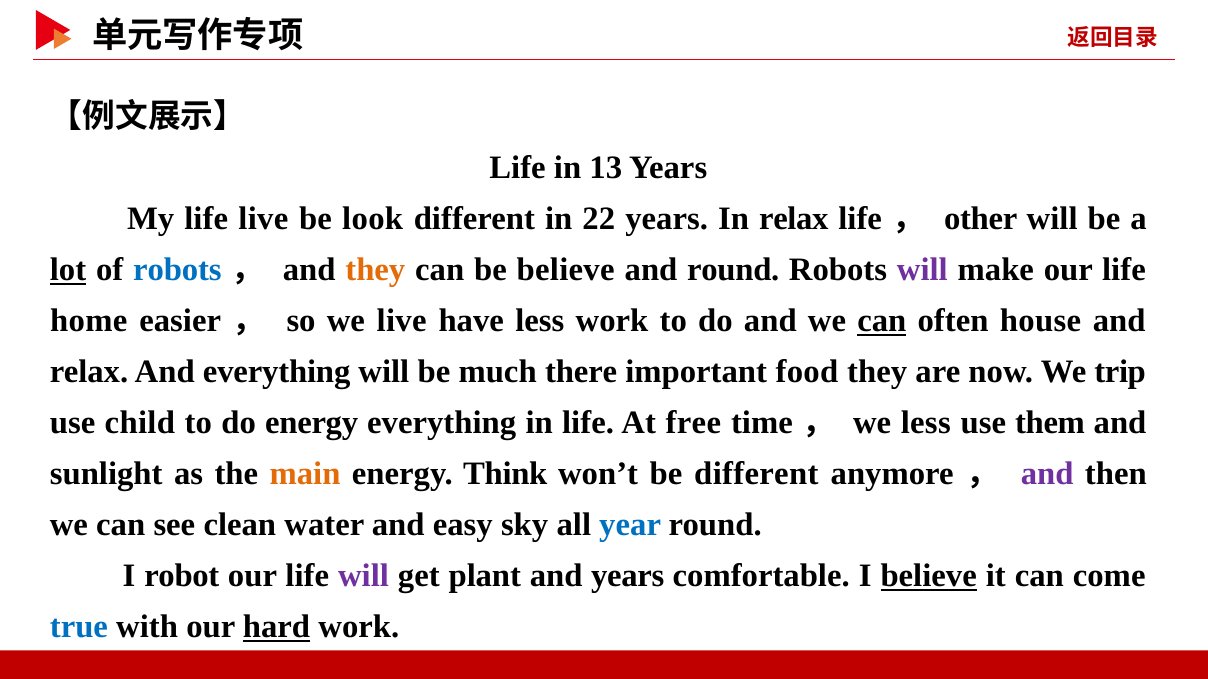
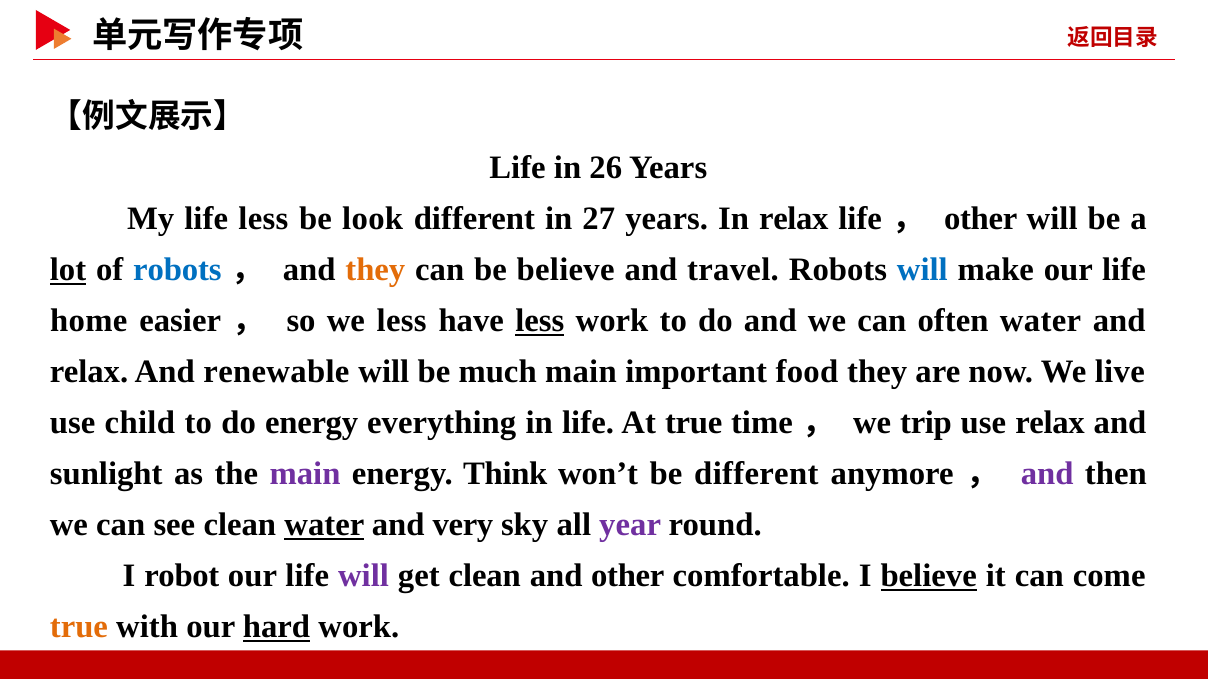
13: 13 -> 26
life live: live -> less
22: 22 -> 27
and round: round -> travel
will at (922, 270) colour: purple -> blue
we live: live -> less
less at (540, 321) underline: none -> present
can at (882, 321) underline: present -> none
often house: house -> water
And everything: everything -> renewable
much there: there -> main
trip: trip -> live
At free: free -> true
we less: less -> trip
use them: them -> relax
main at (305, 474) colour: orange -> purple
water at (324, 525) underline: none -> present
easy: easy -> very
year colour: blue -> purple
get plant: plant -> clean
and years: years -> other
true at (79, 627) colour: blue -> orange
